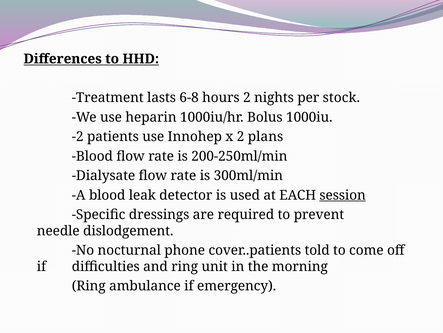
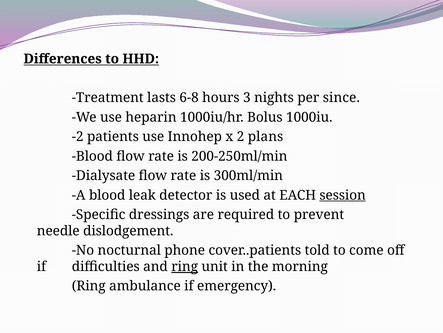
hours 2: 2 -> 3
stock: stock -> since
ring at (185, 266) underline: none -> present
